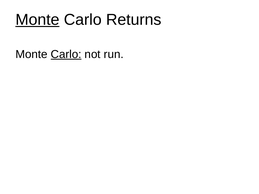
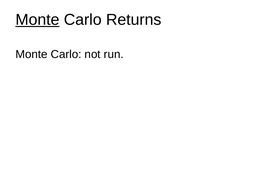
Carlo at (66, 54) underline: present -> none
